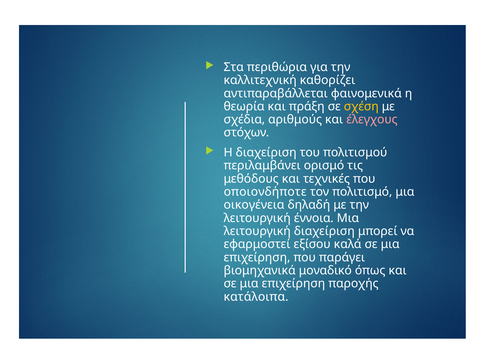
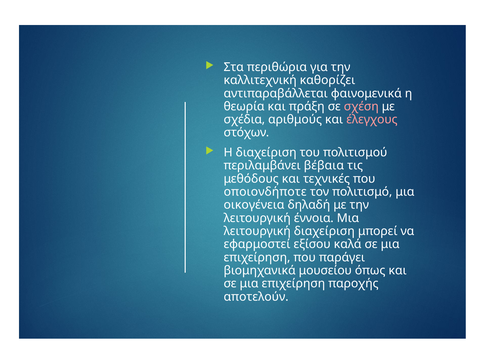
σχέση colour: yellow -> pink
ορισμό: ορισμό -> βέβαια
μοναδικό: μοναδικό -> μουσείου
κατάλοιπα: κατάλοιπα -> αποτελούν
